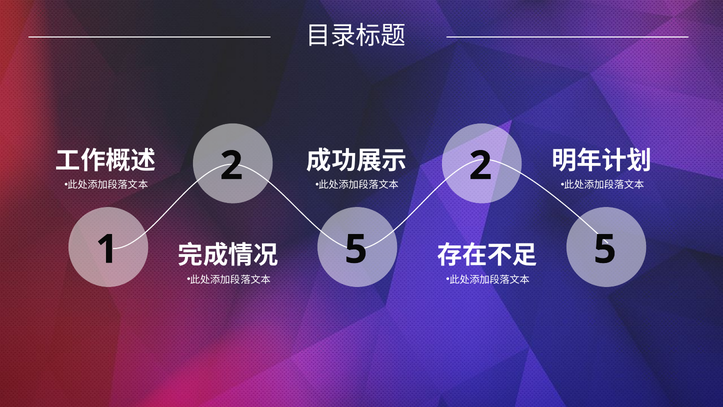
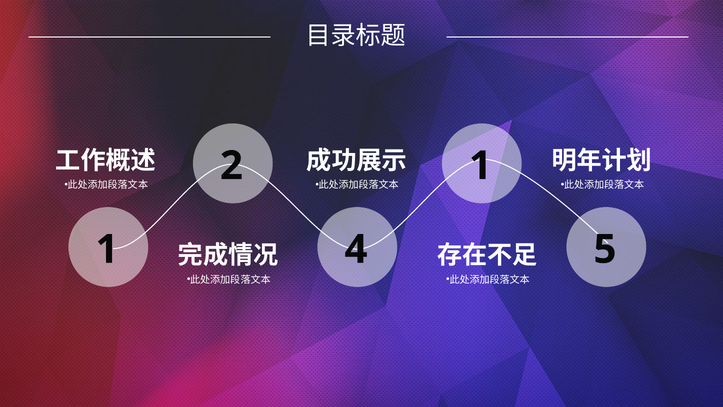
2 2: 2 -> 1
1 5: 5 -> 4
